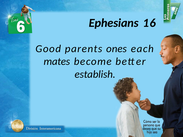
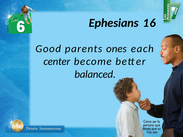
mates: mates -> center
establish: establish -> balanced
